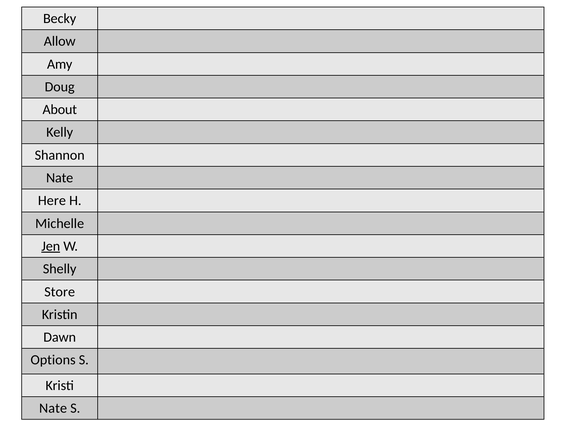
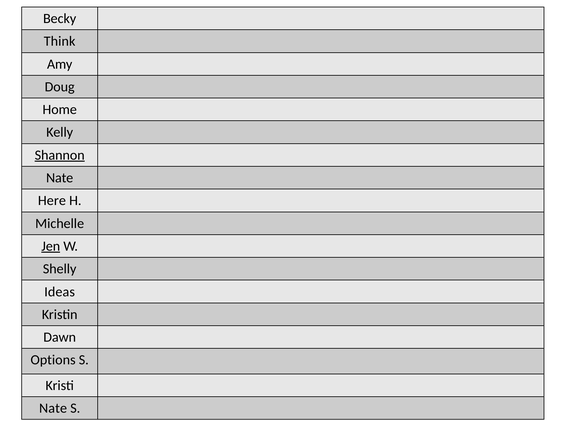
Allow: Allow -> Think
About: About -> Home
Shannon underline: none -> present
Store: Store -> Ideas
